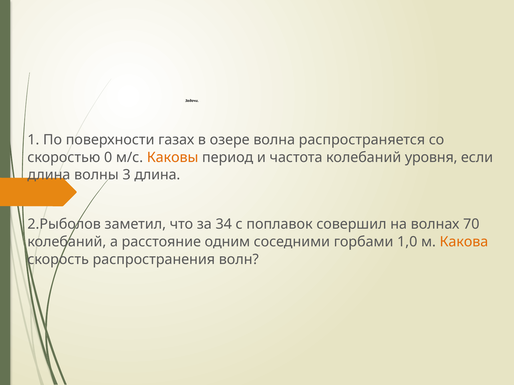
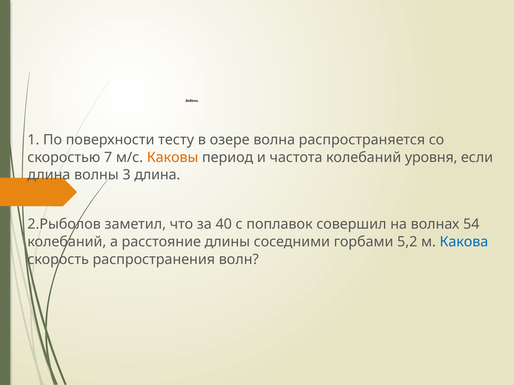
газах: газах -> тесту
0: 0 -> 7
34: 34 -> 40
70: 70 -> 54
одним: одним -> длины
1,0: 1,0 -> 5,2
Какова colour: orange -> blue
